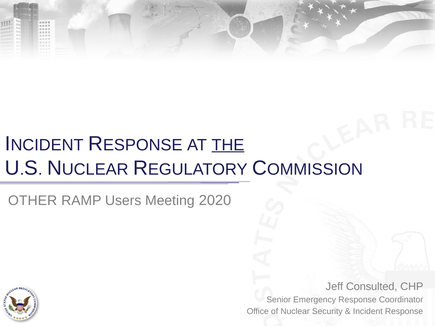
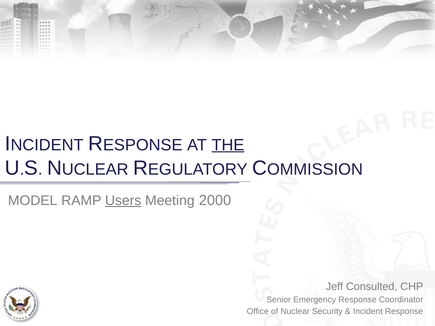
OTHER: OTHER -> MODEL
Users underline: none -> present
2020: 2020 -> 2000
